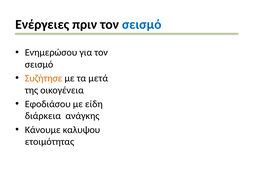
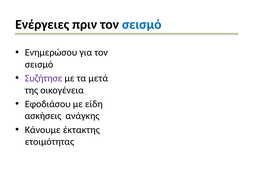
Συζήτησε colour: orange -> purple
διάρκεια: διάρκεια -> ασκήσεις
καλυψου: καλυψου -> έκτακτης
